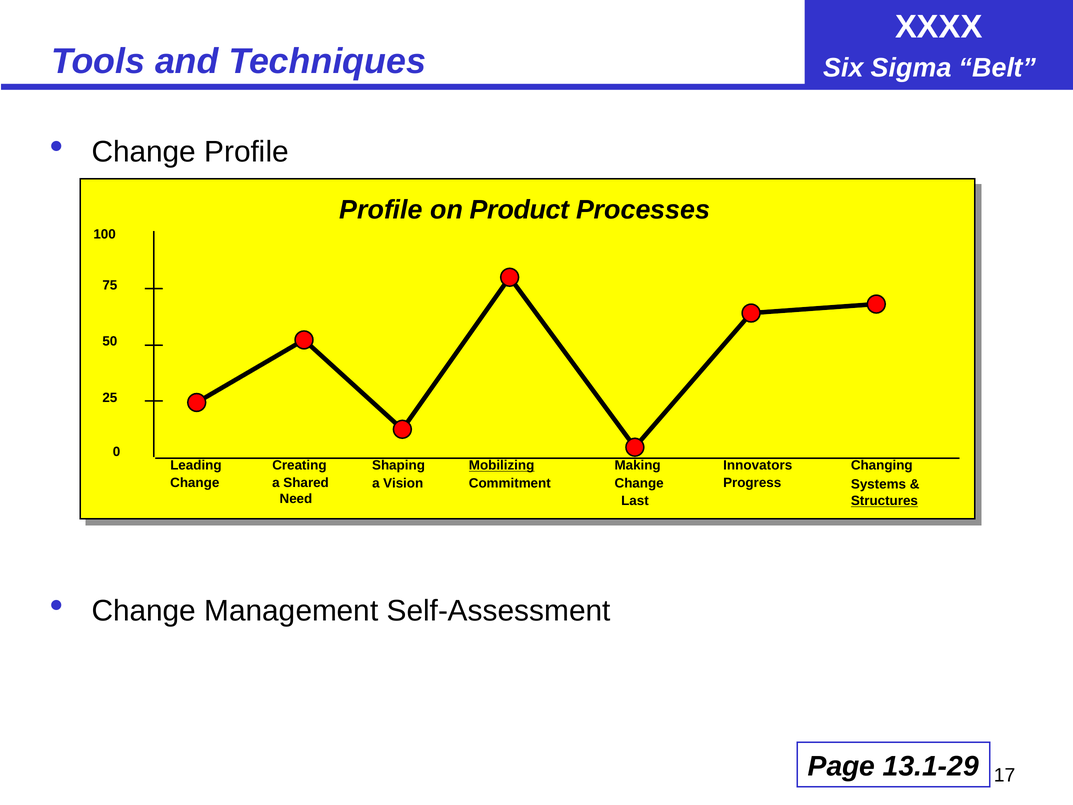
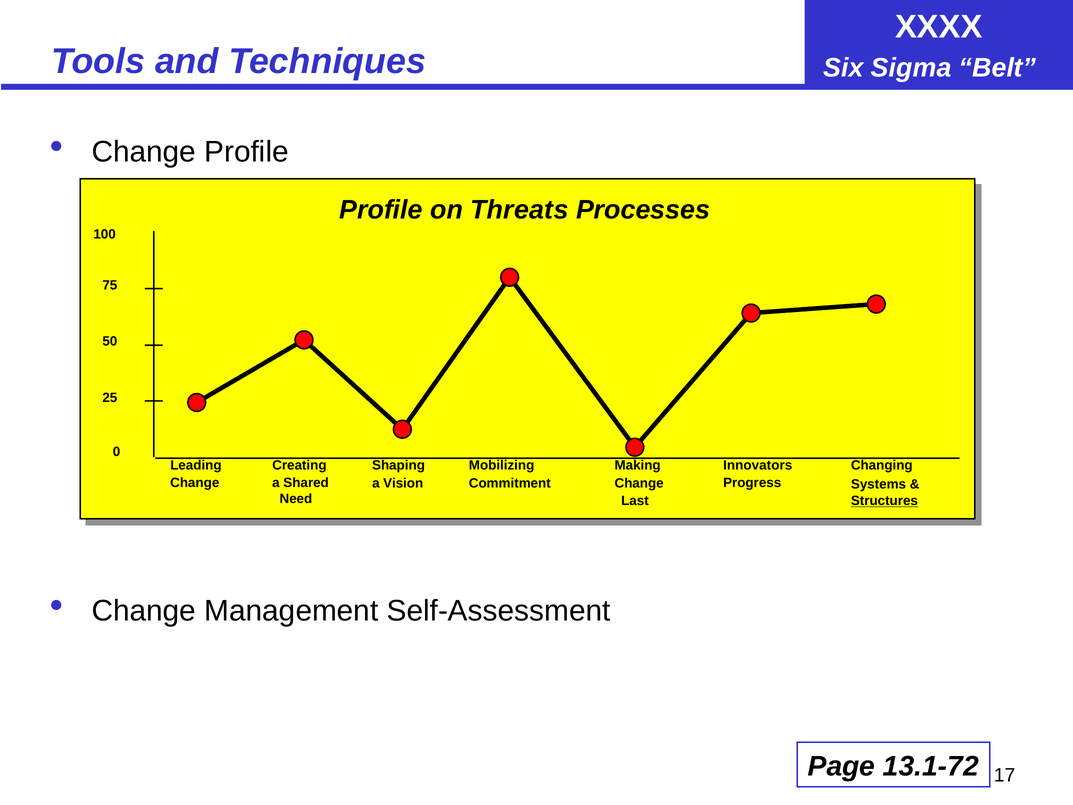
Product: Product -> Threats
Mobilizing underline: present -> none
13.1-29: 13.1-29 -> 13.1-72
